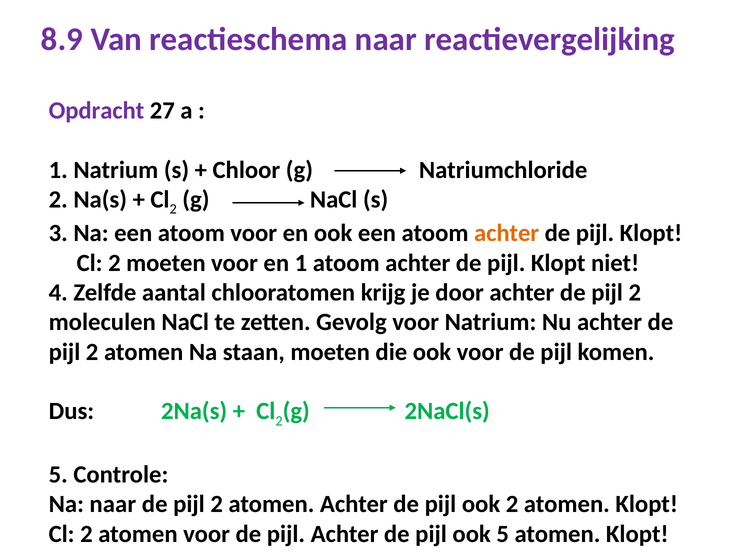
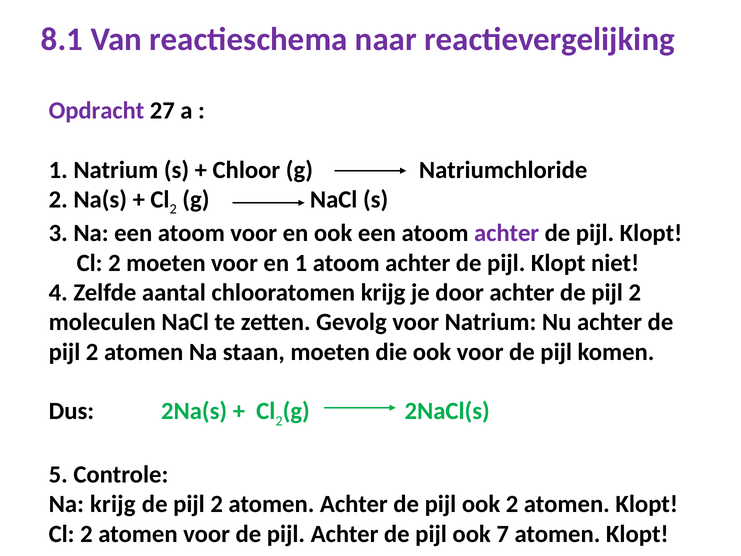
8.9: 8.9 -> 8.1
achter at (507, 233) colour: orange -> purple
Na naar: naar -> krijg
ook 5: 5 -> 7
